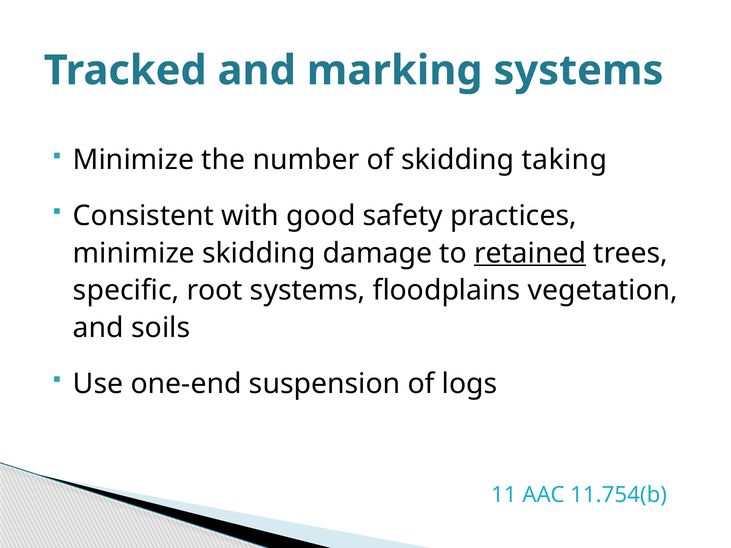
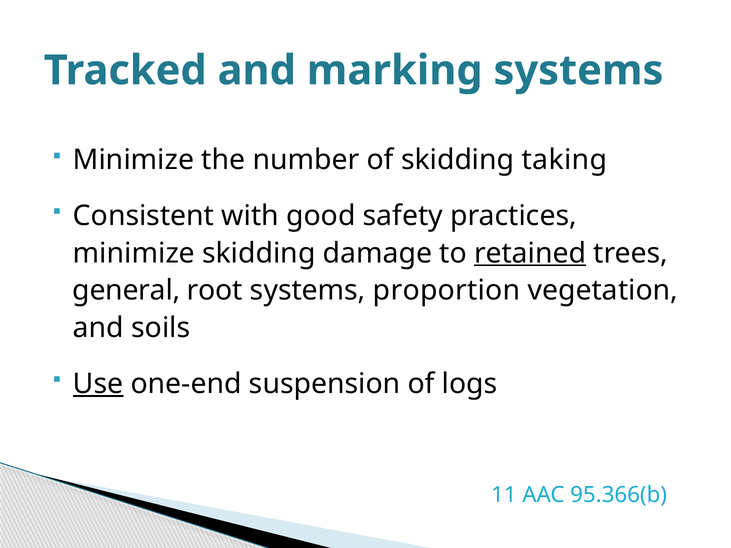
specific: specific -> general
floodplains: floodplains -> proportion
Use underline: none -> present
11.754(b: 11.754(b -> 95.366(b
